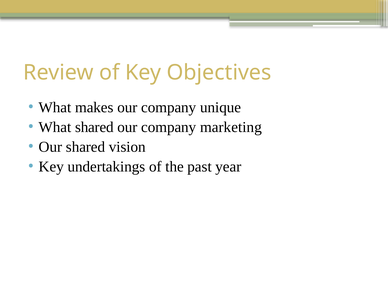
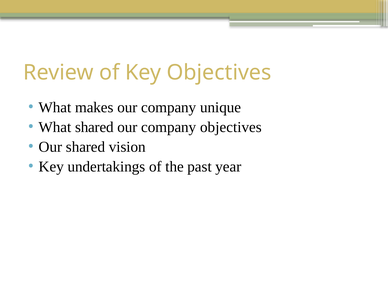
company marketing: marketing -> objectives
